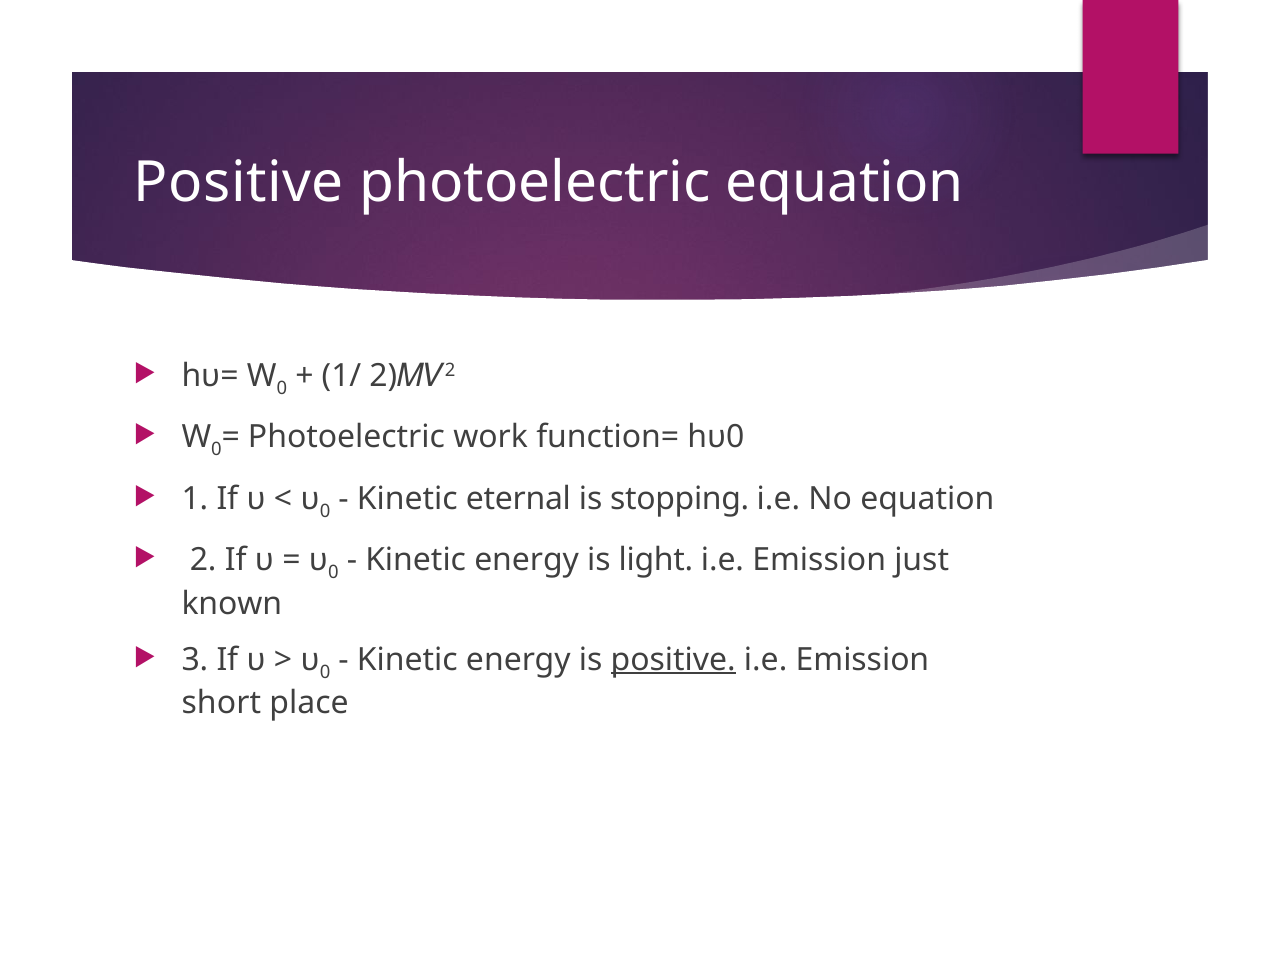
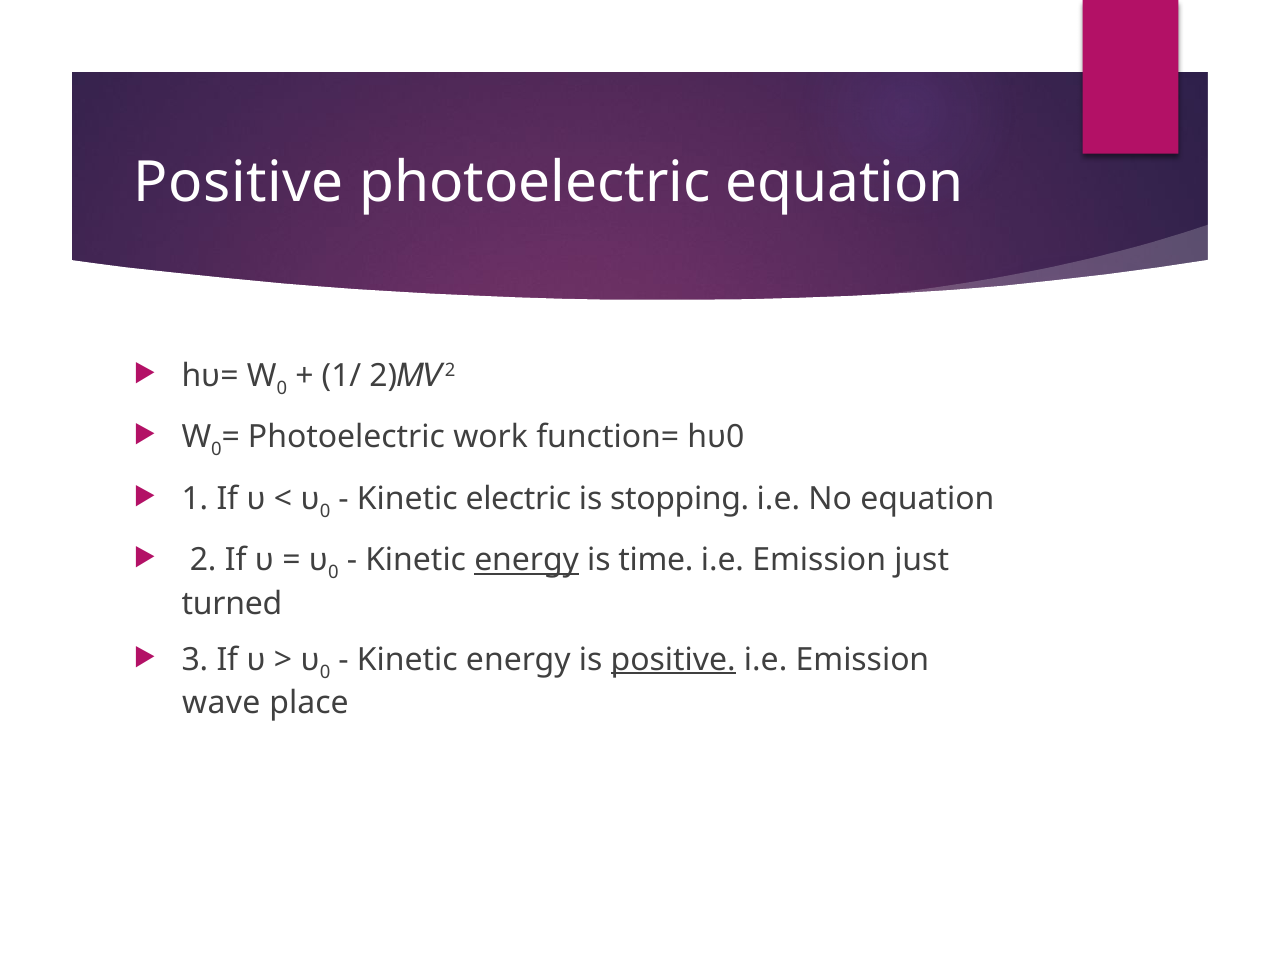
eternal: eternal -> electric
energy at (527, 560) underline: none -> present
light: light -> time
known: known -> turned
short: short -> wave
